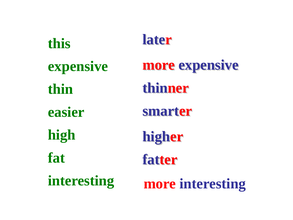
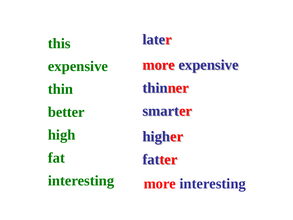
easier: easier -> better
